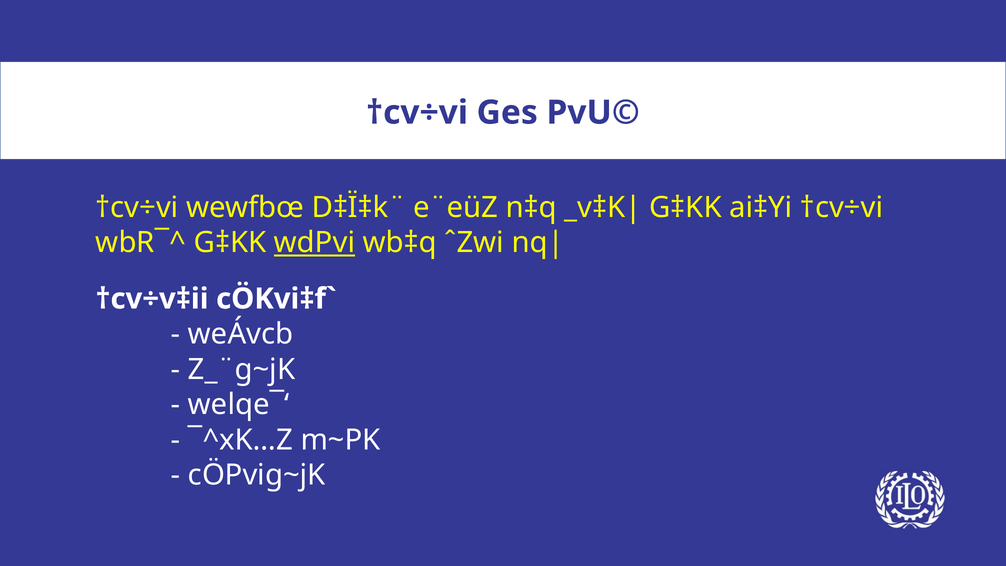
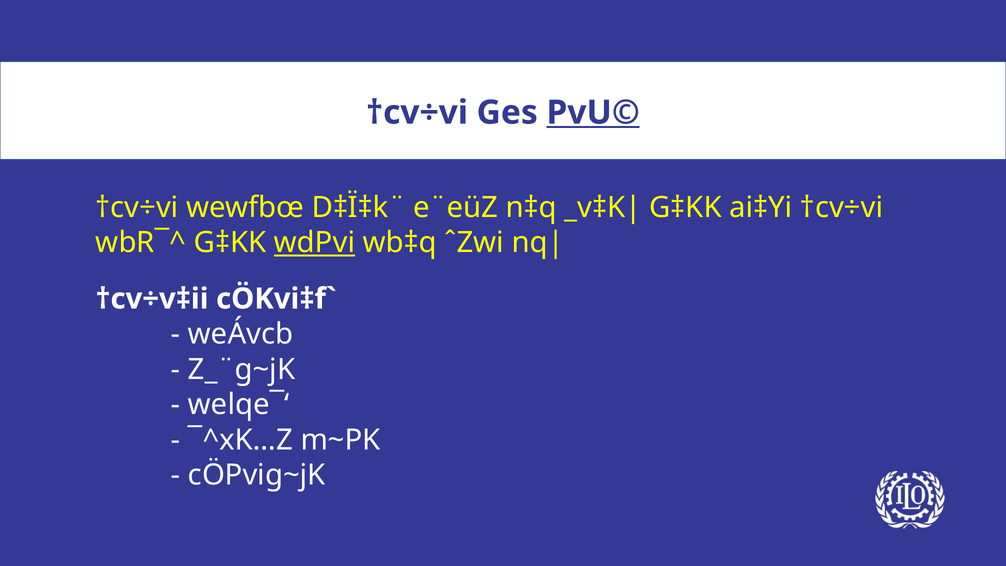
PvU© underline: none -> present
